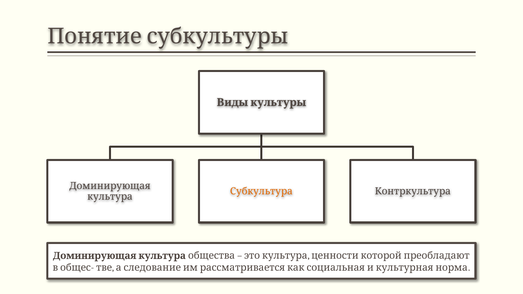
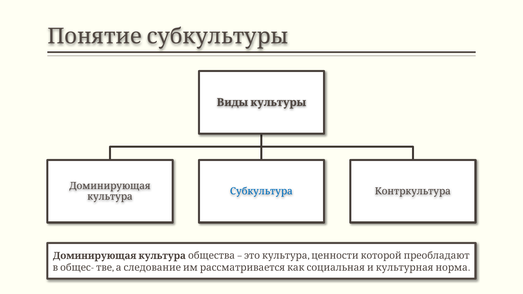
Субкультура colour: orange -> blue
